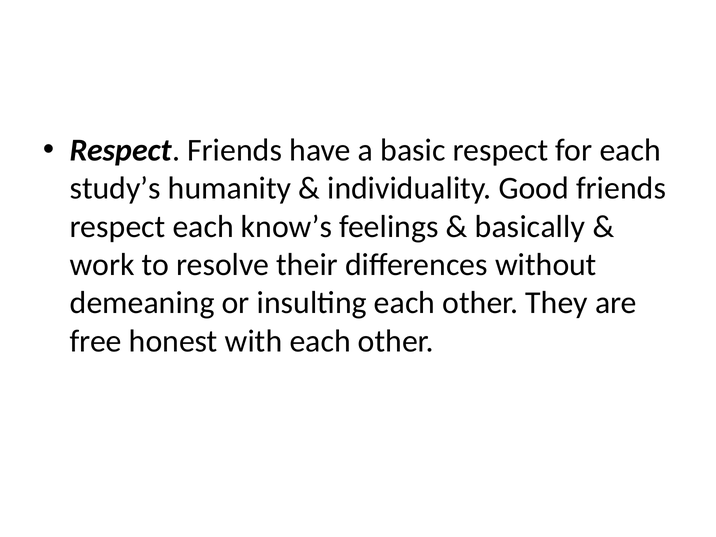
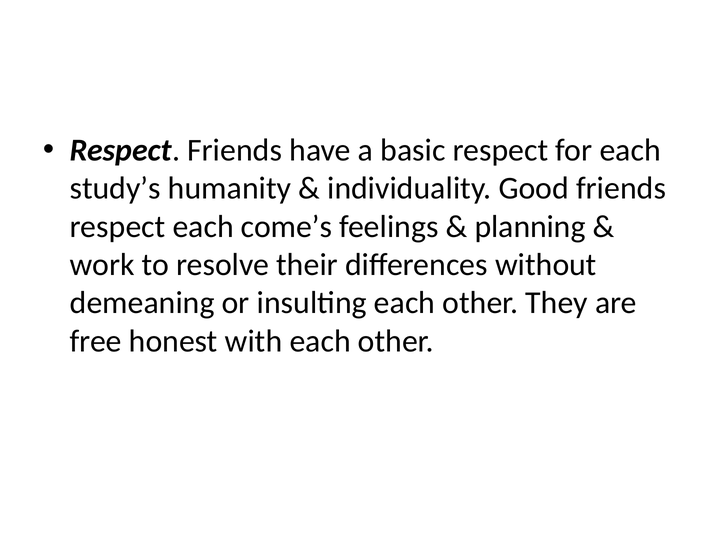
know’s: know’s -> come’s
basically: basically -> planning
